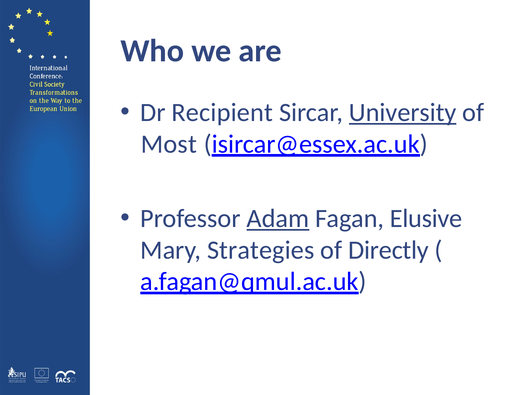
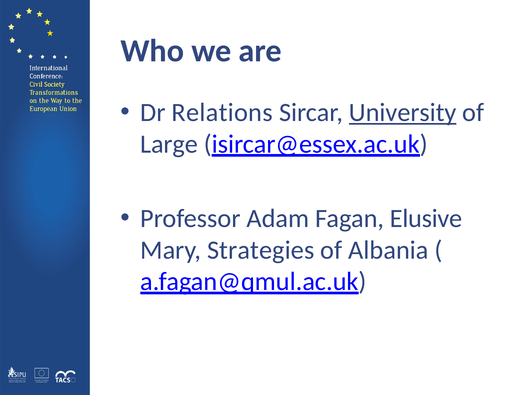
Recipient: Recipient -> Relations
Most: Most -> Large
Adam underline: present -> none
Directly: Directly -> Albania
